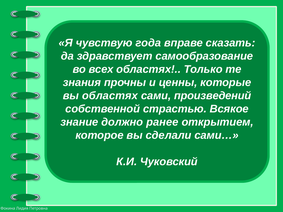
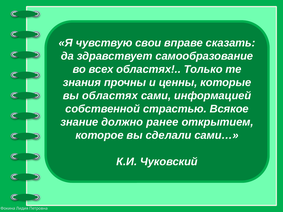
года: года -> свои
произведений: произведений -> информацией
